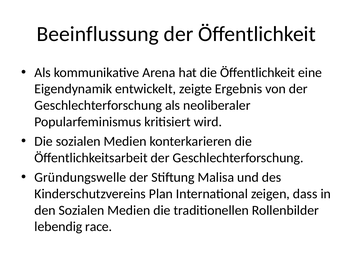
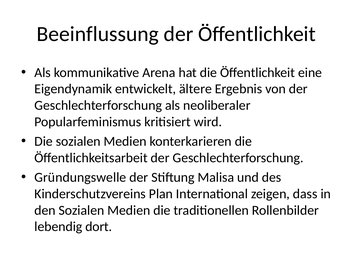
zeigte: zeigte -> ältere
race: race -> dort
